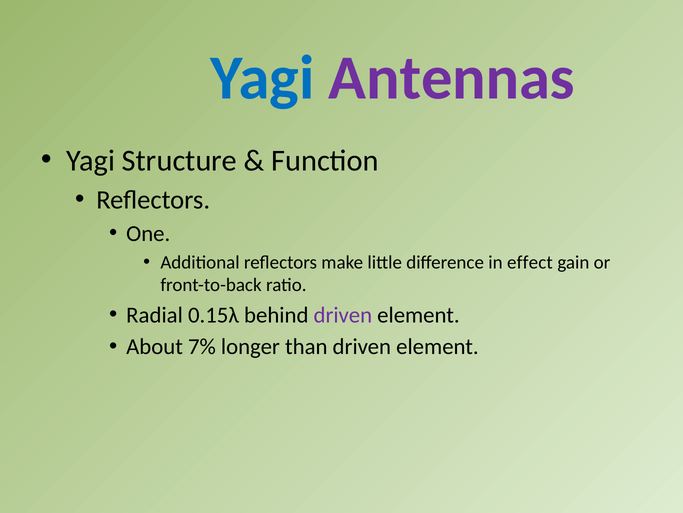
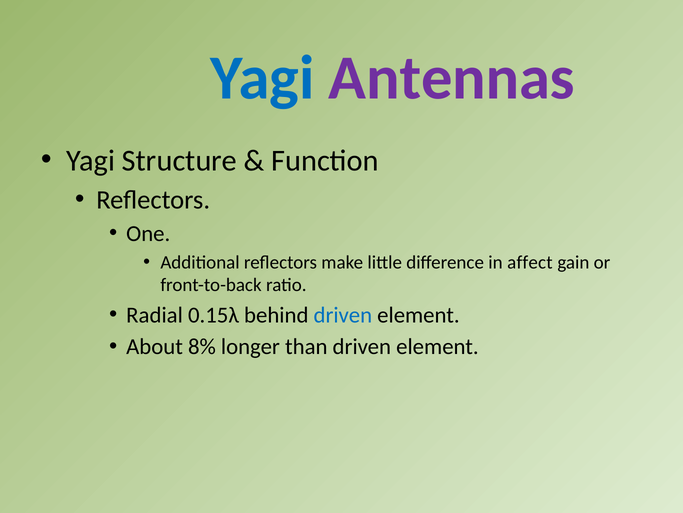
effect: effect -> affect
driven at (343, 315) colour: purple -> blue
7%: 7% -> 8%
